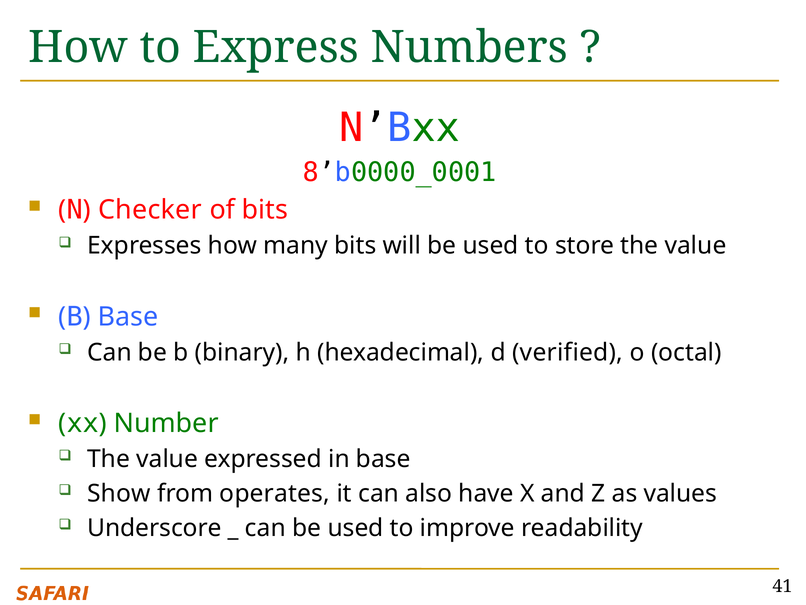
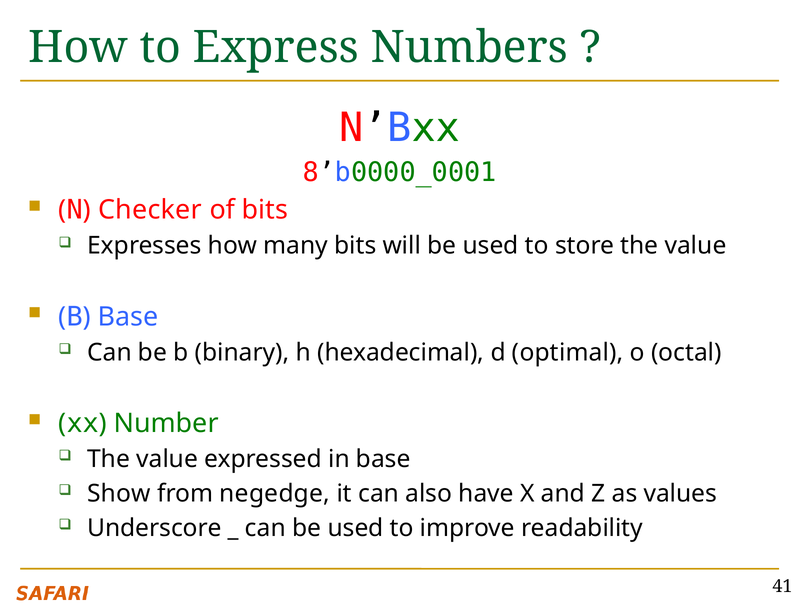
verified: verified -> optimal
operates: operates -> negedge
